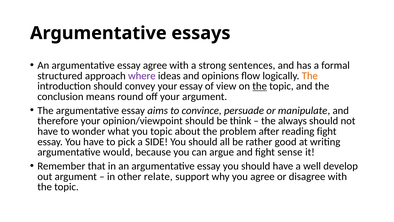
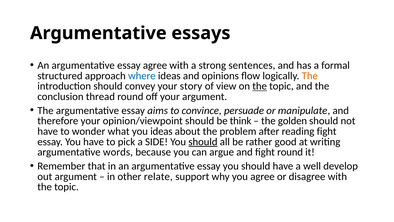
where colour: purple -> blue
your essay: essay -> story
means: means -> thread
always: always -> golden
you topic: topic -> ideas
should at (203, 141) underline: none -> present
would: would -> words
fight sense: sense -> round
